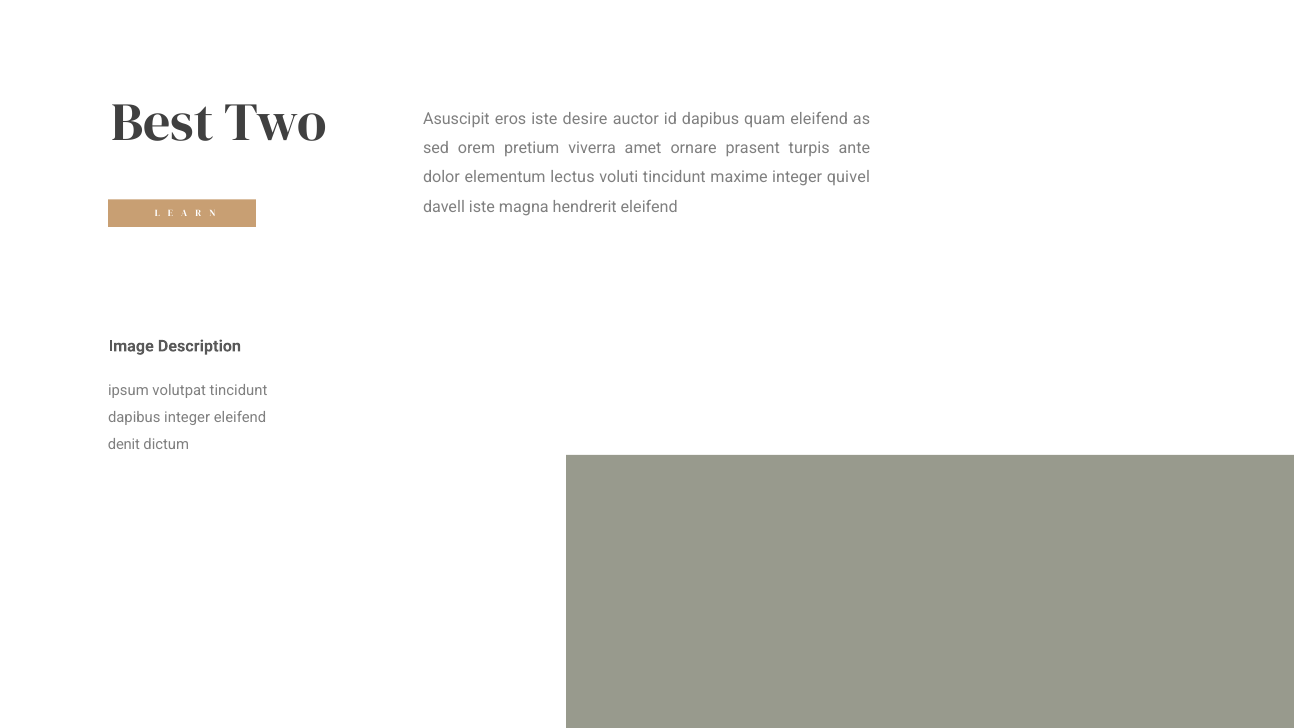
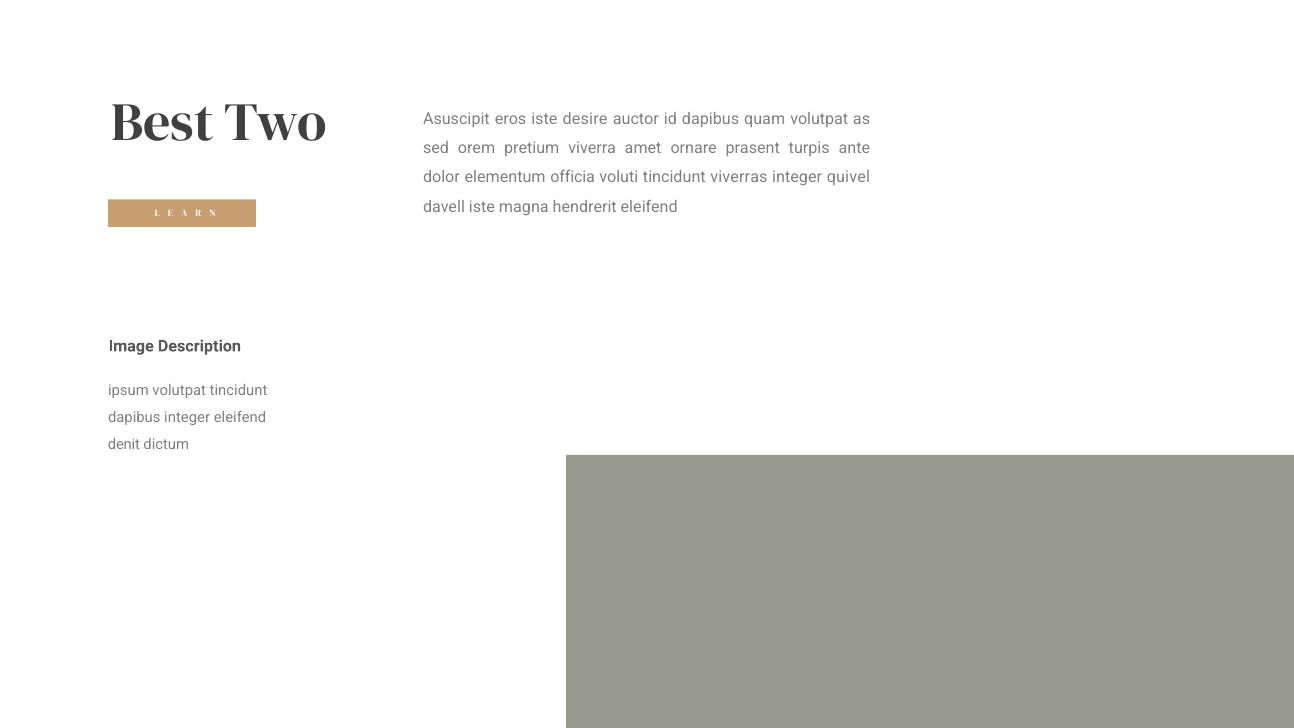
quam eleifend: eleifend -> volutpat
lectus: lectus -> officia
maxime: maxime -> viverras
